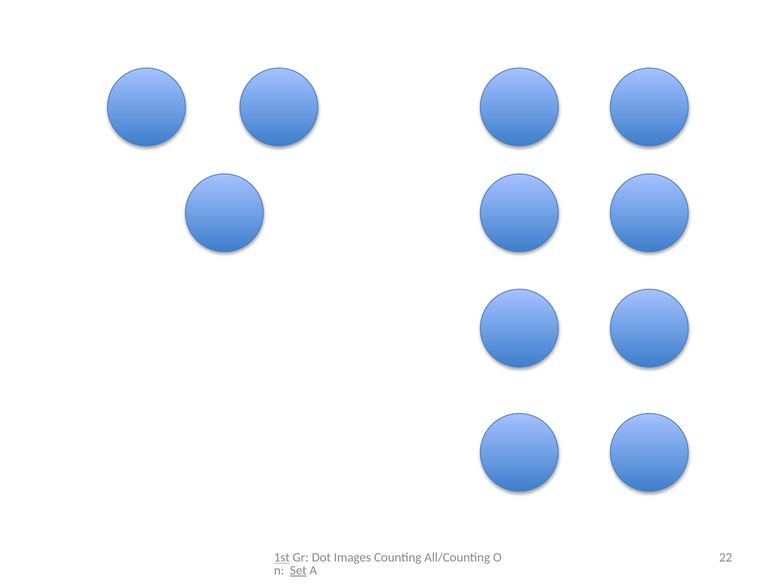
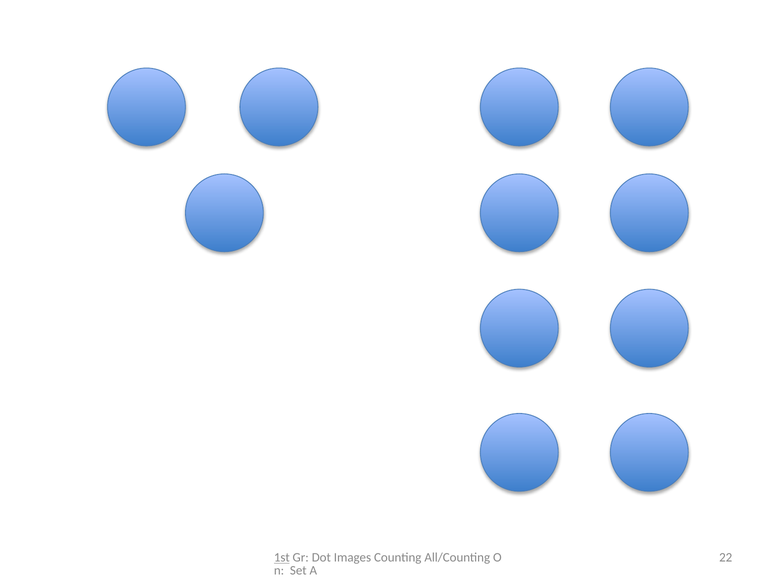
Set underline: present -> none
